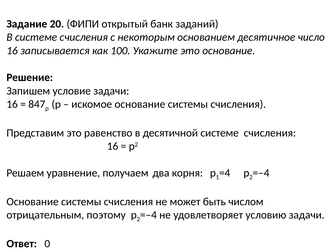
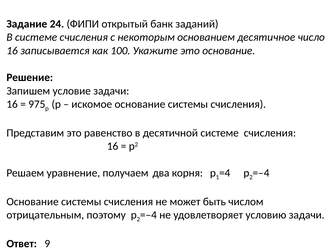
20: 20 -> 24
847: 847 -> 975
0: 0 -> 9
